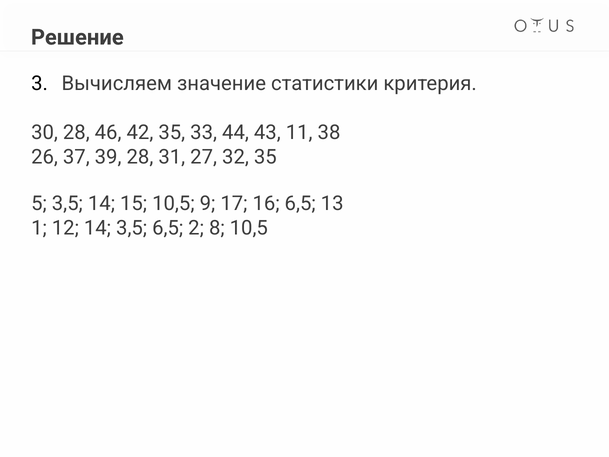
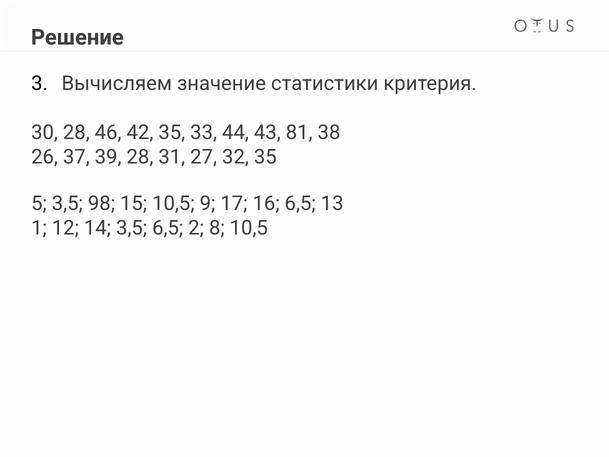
11: 11 -> 81
3,5 14: 14 -> 98
